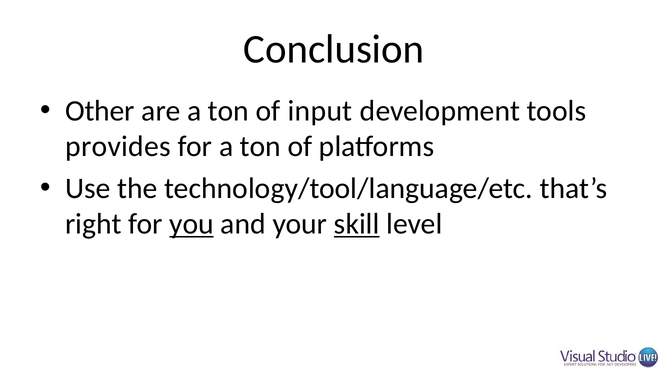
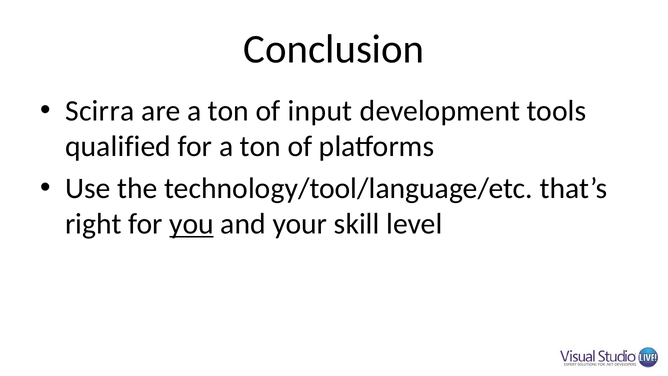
Other: Other -> Scirra
provides: provides -> qualified
skill underline: present -> none
